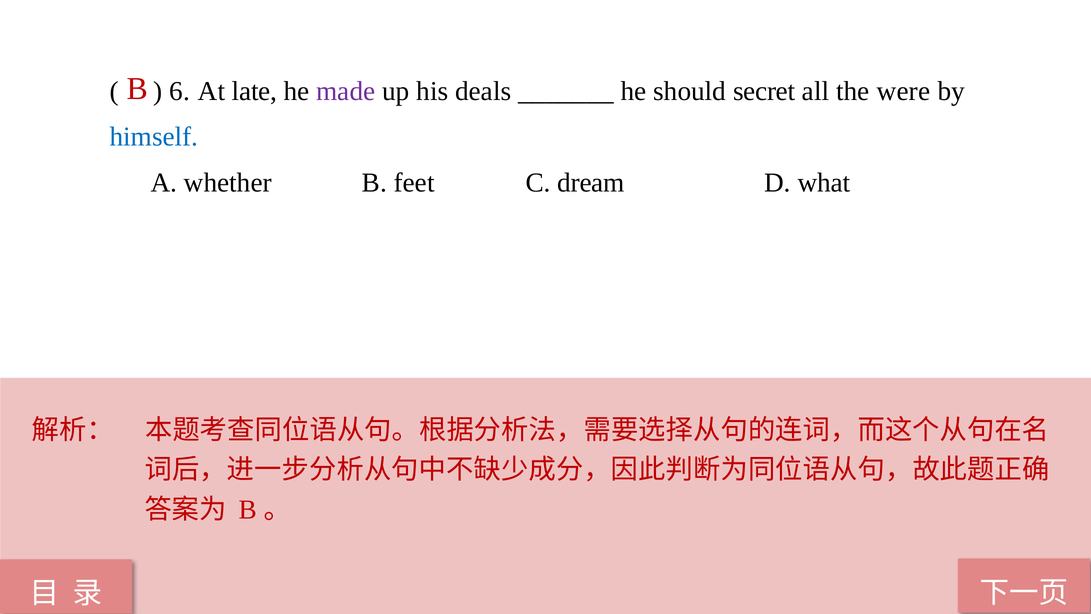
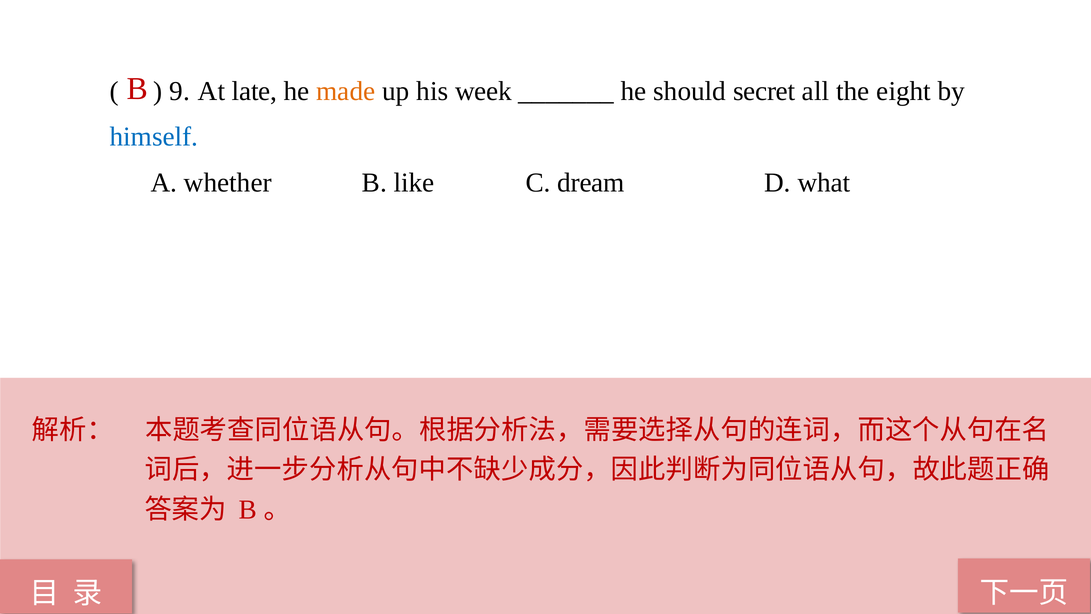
6: 6 -> 9
made colour: purple -> orange
deals: deals -> week
were: were -> eight
feet: feet -> like
